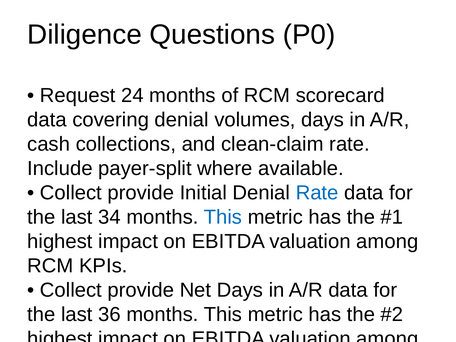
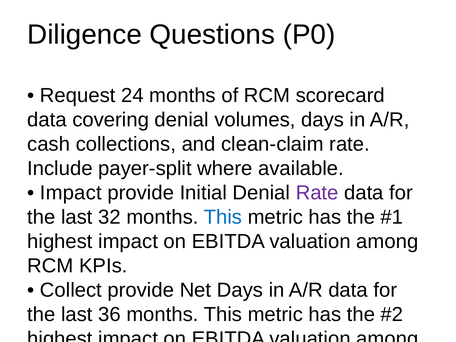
Collect at (71, 193): Collect -> Impact
Rate at (317, 193) colour: blue -> purple
34: 34 -> 32
